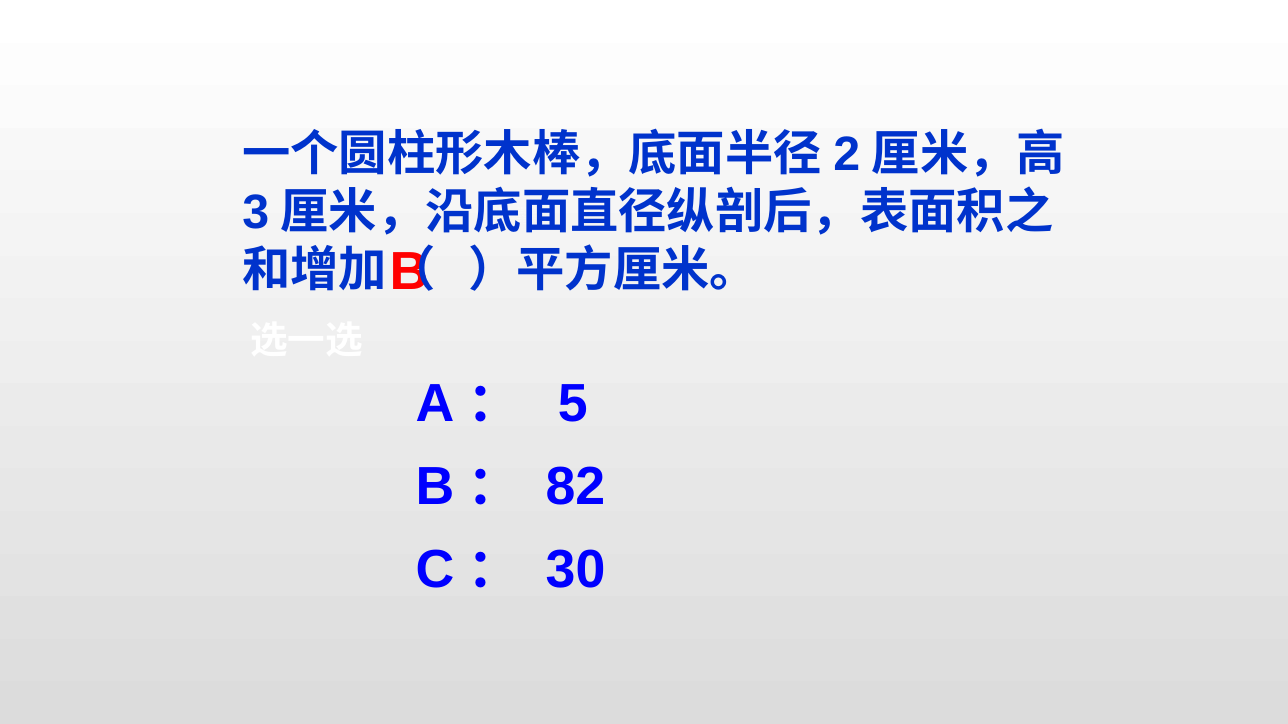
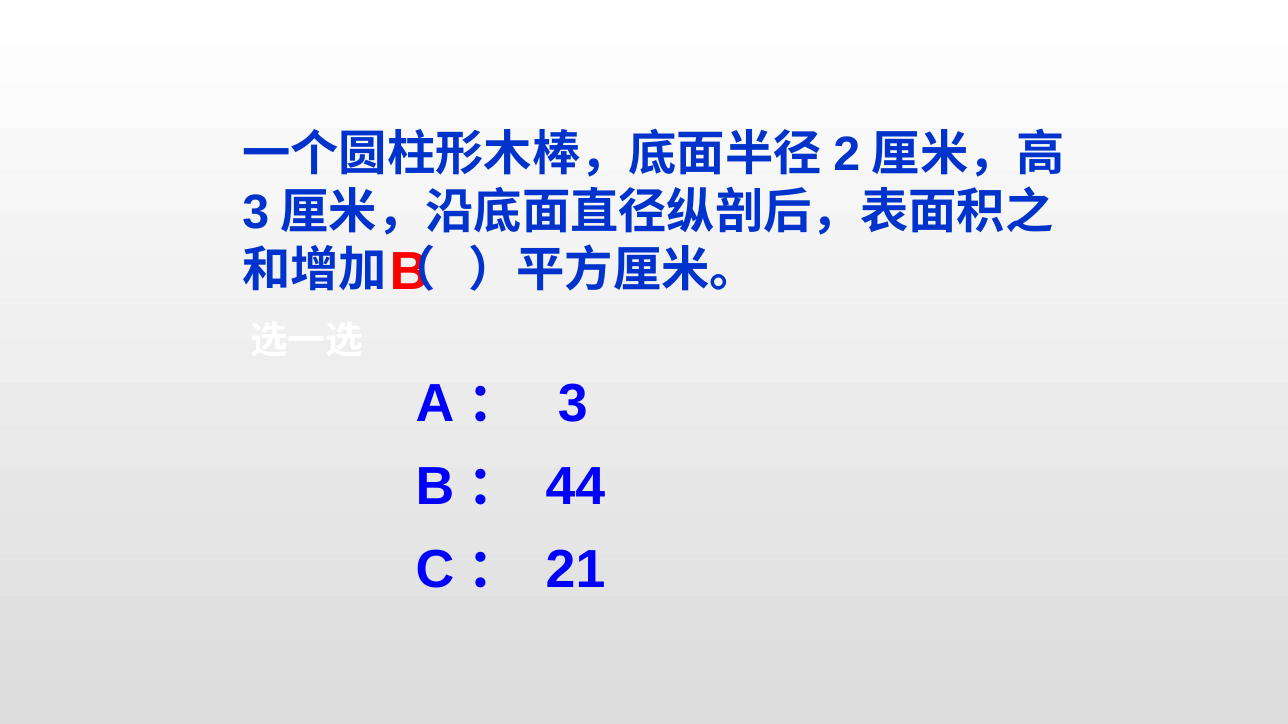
5 at (573, 404): 5 -> 3
82: 82 -> 44
30: 30 -> 21
